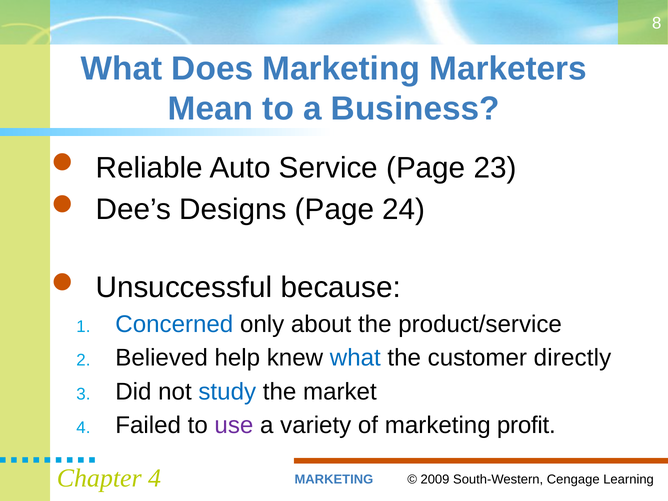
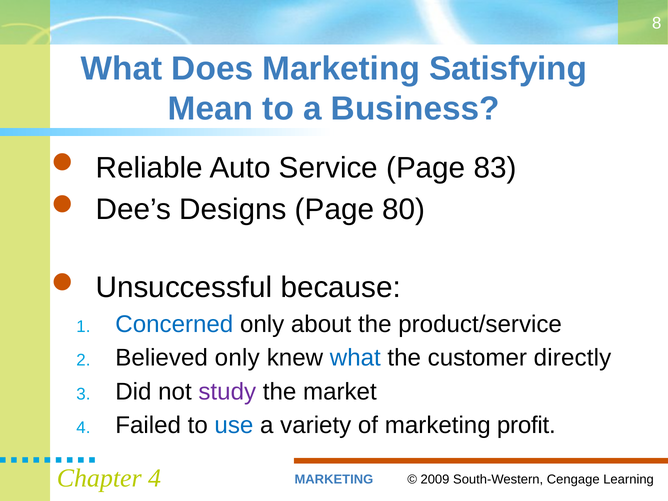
Marketers: Marketers -> Satisfying
23: 23 -> 83
24: 24 -> 80
Believed help: help -> only
study colour: blue -> purple
use colour: purple -> blue
